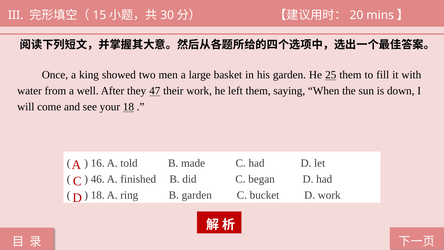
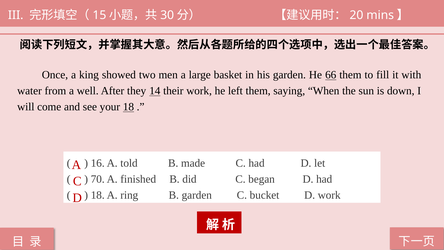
25: 25 -> 66
47: 47 -> 14
46: 46 -> 70
